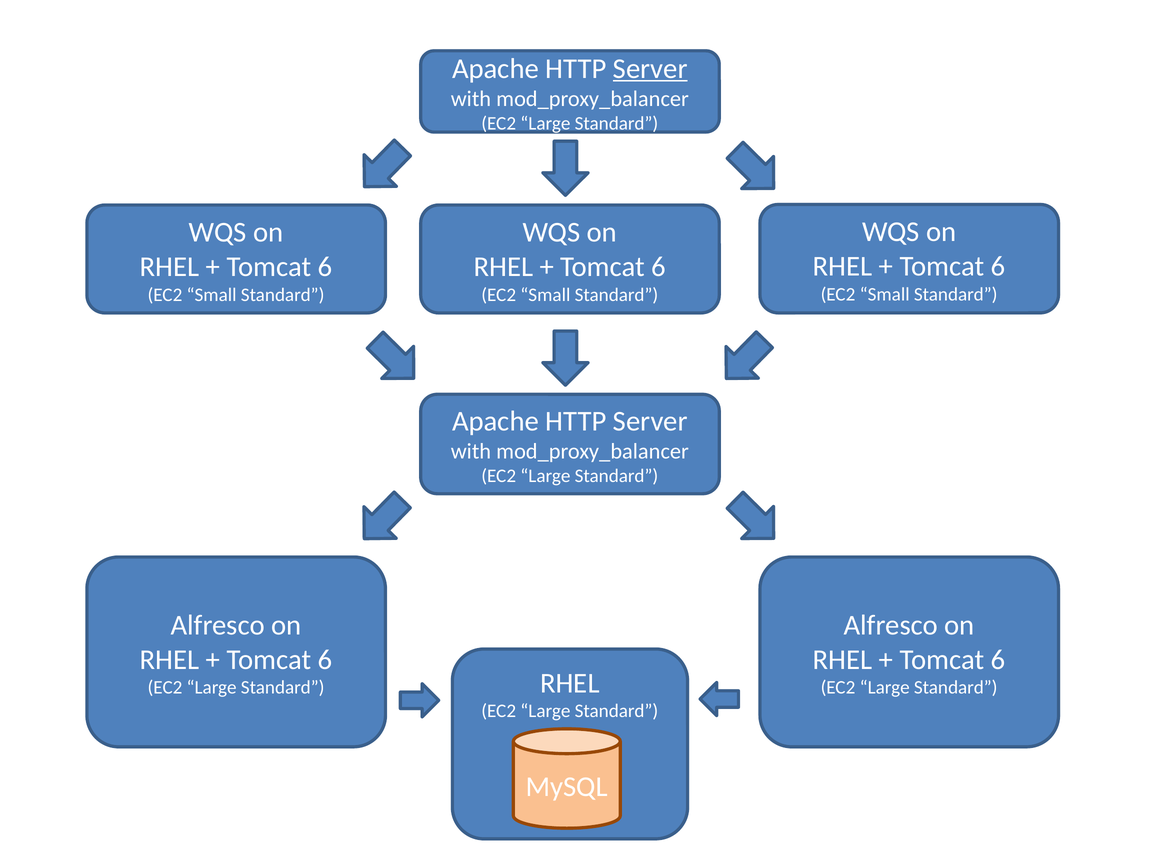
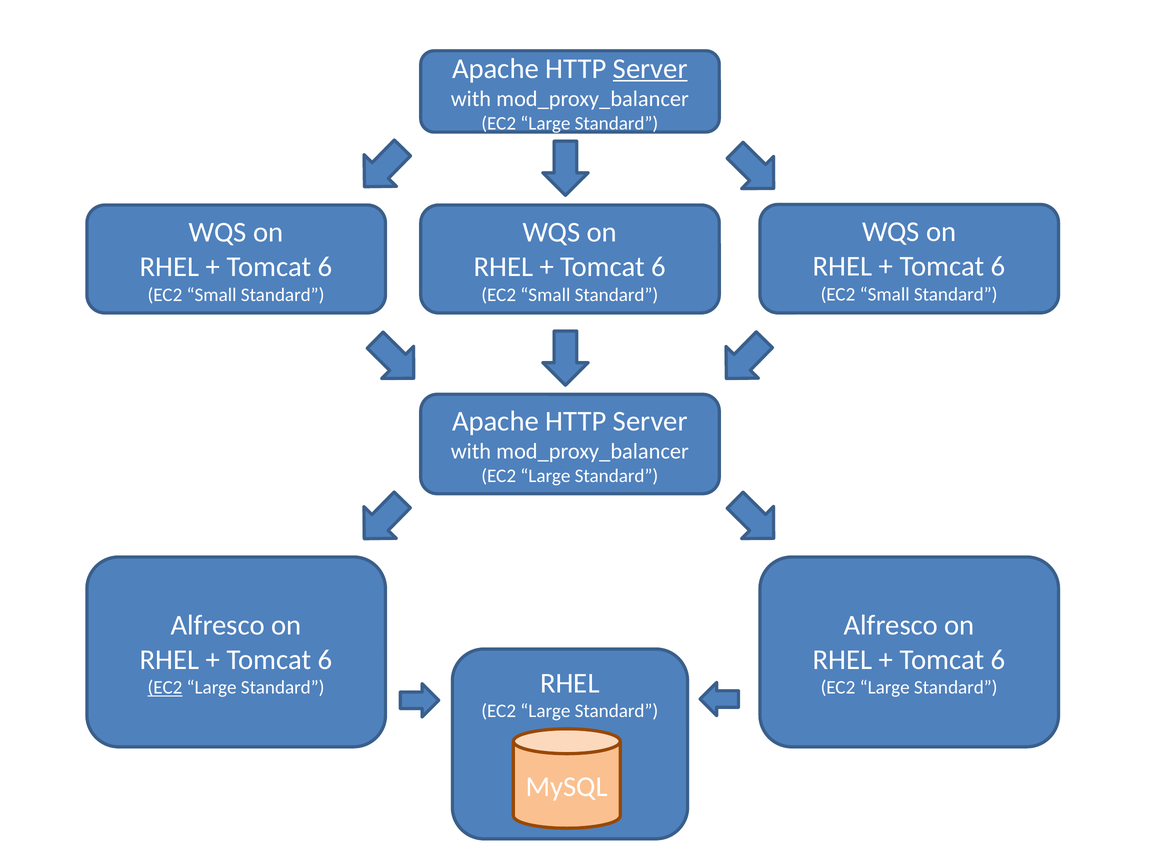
EC2 at (165, 688) underline: none -> present
